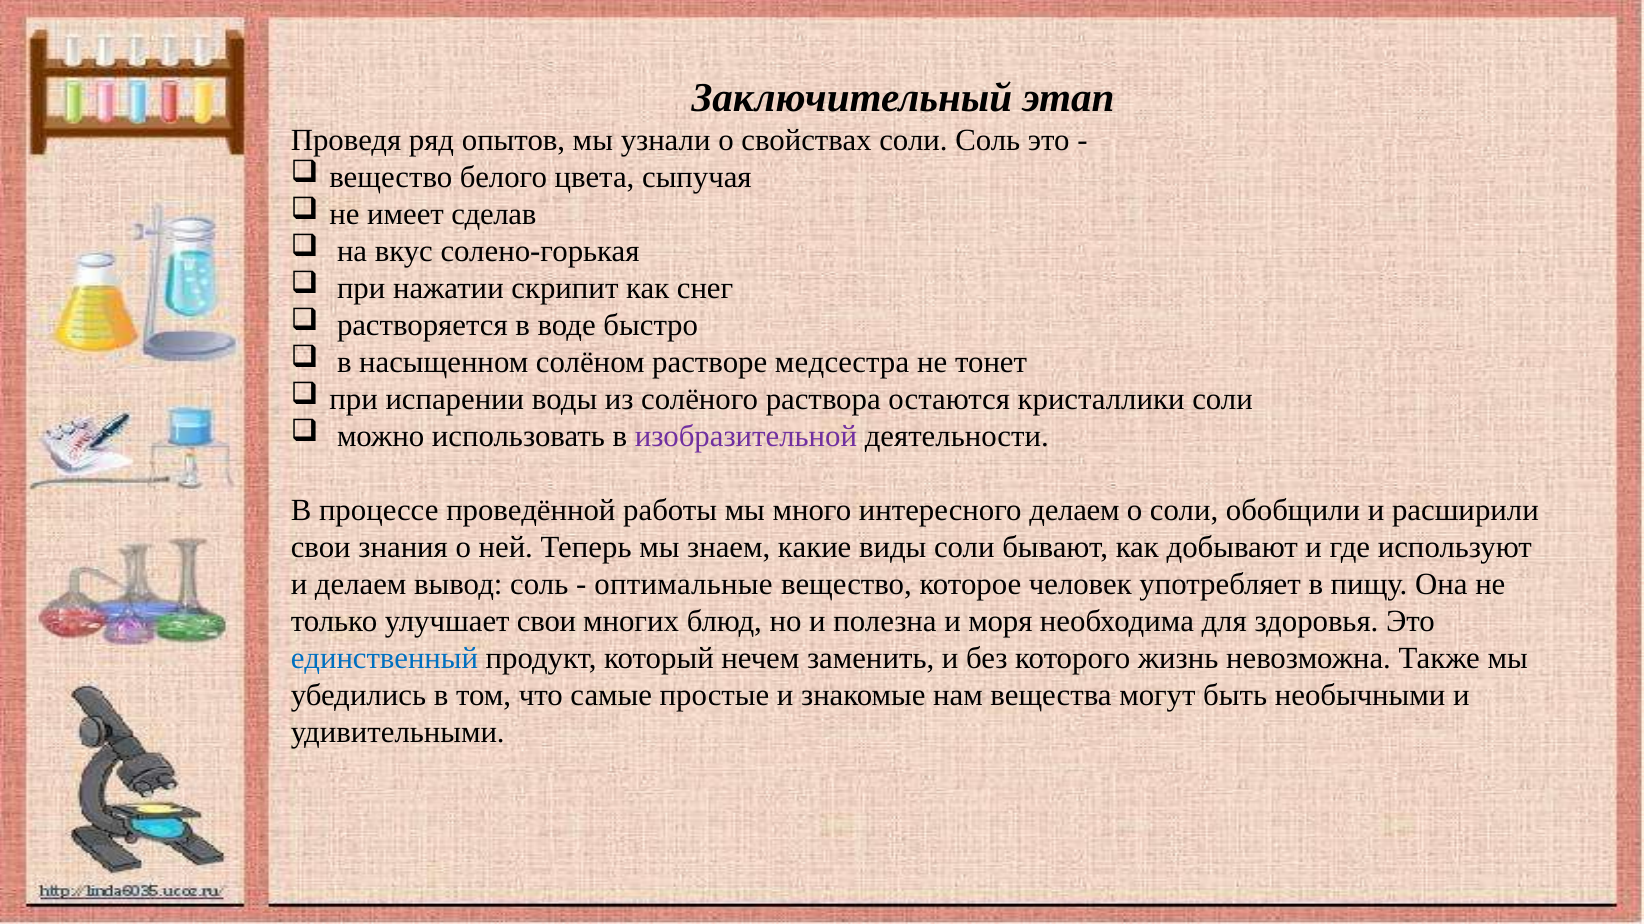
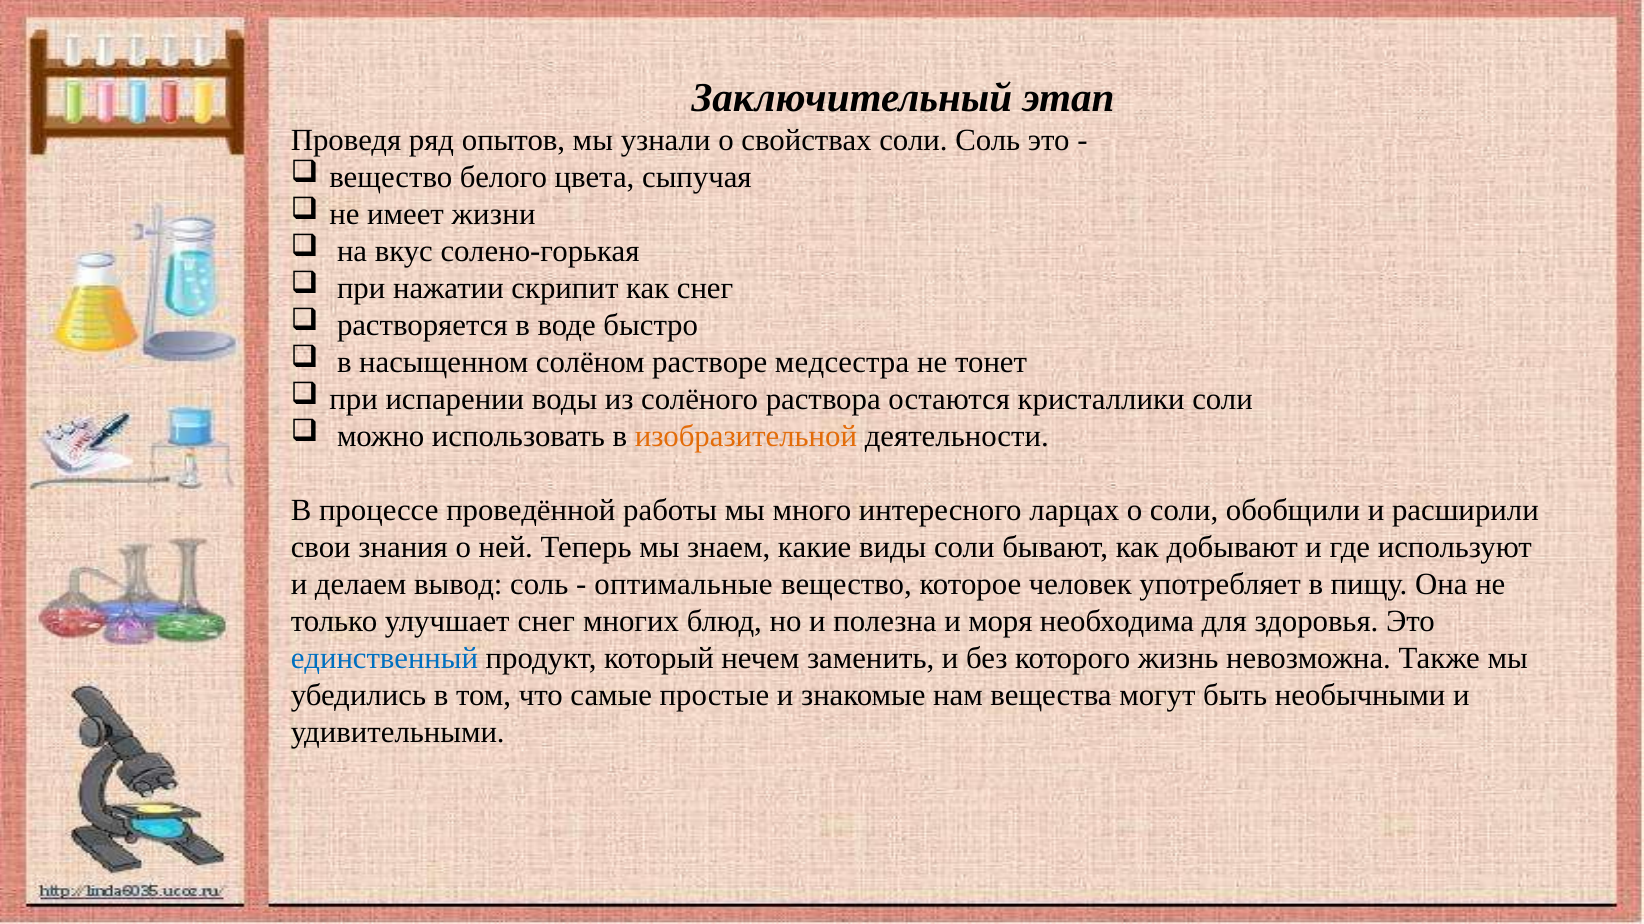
сделав: сделав -> жизни
изобразительной colour: purple -> orange
интересного делаем: делаем -> ларцах
улучшает свои: свои -> снег
